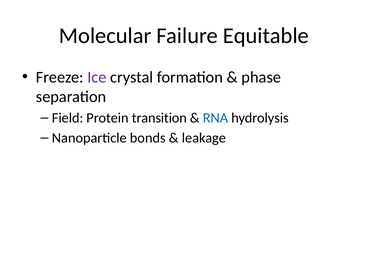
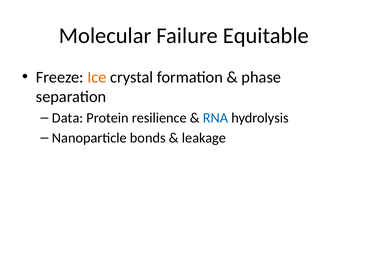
Ice colour: purple -> orange
Field: Field -> Data
transition: transition -> resilience
